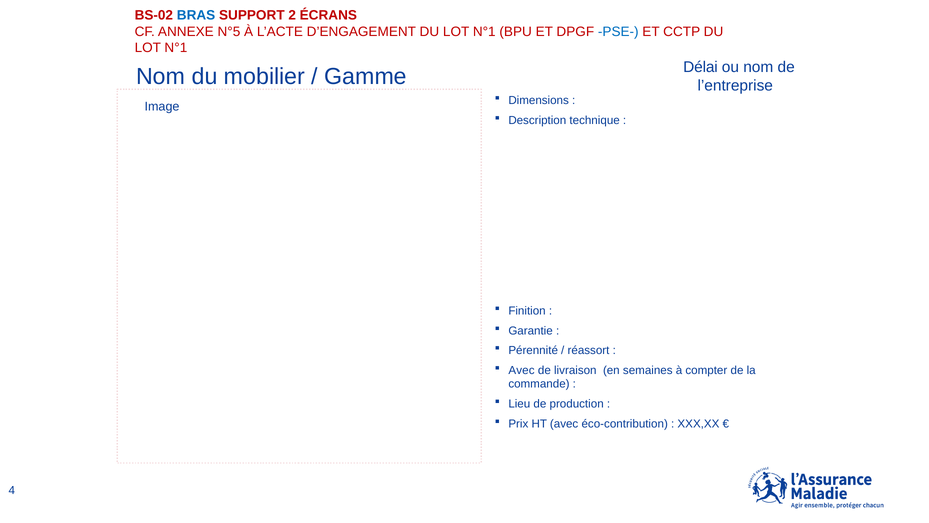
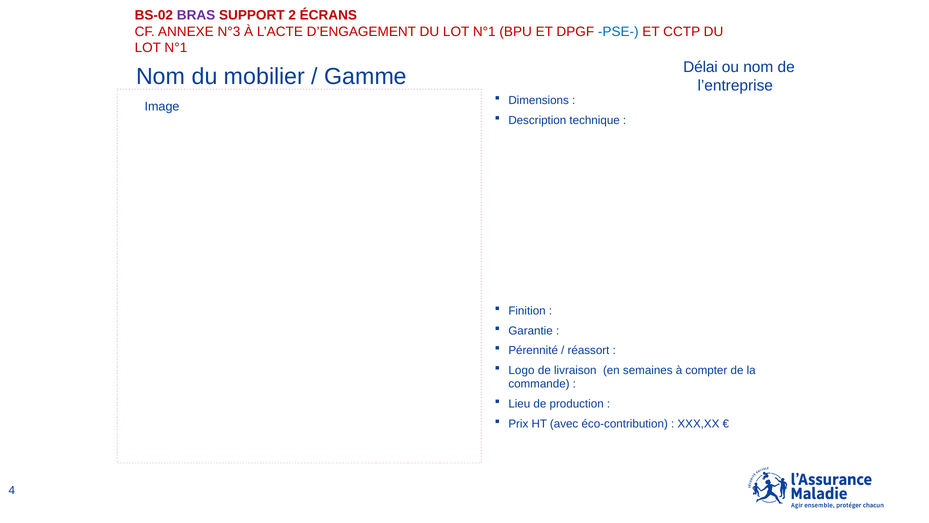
BRAS colour: blue -> purple
N°5: N°5 -> N°3
Avec at (521, 370): Avec -> Logo
